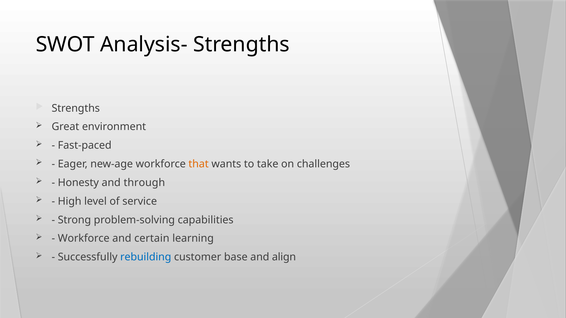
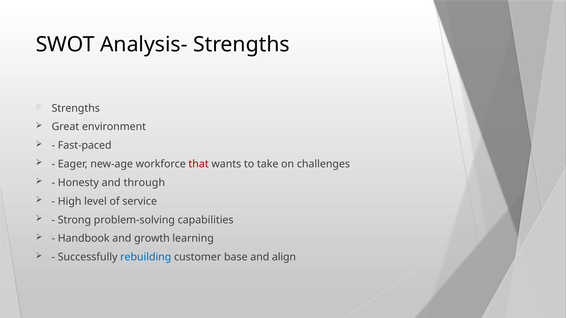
that colour: orange -> red
Workforce at (84, 239): Workforce -> Handbook
certain: certain -> growth
